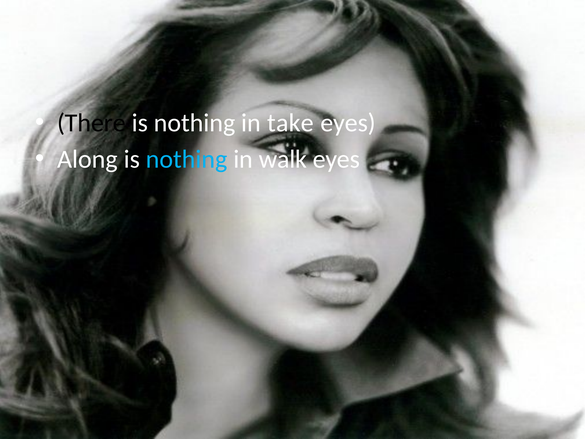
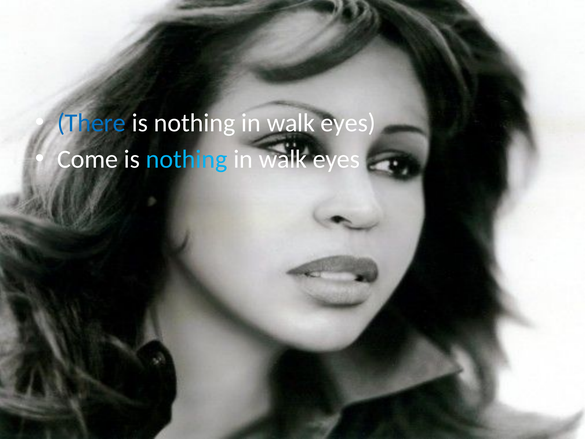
There colour: black -> blue
take at (291, 123): take -> walk
Along: Along -> Come
